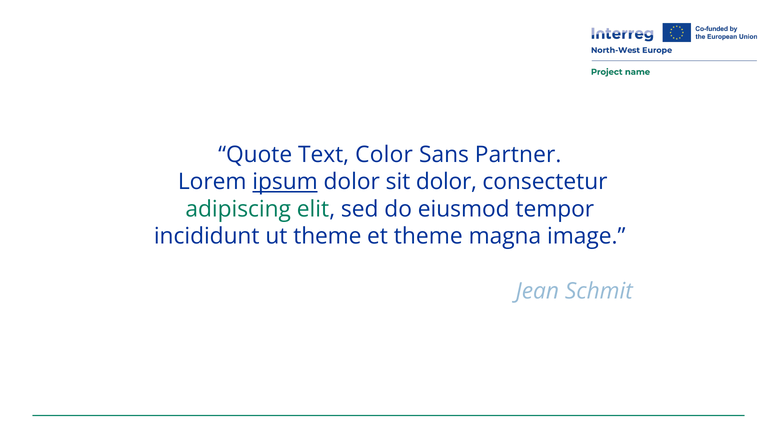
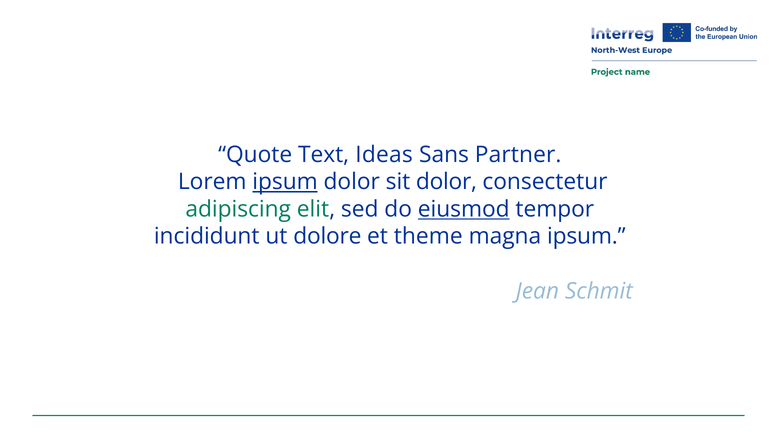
Color: Color -> Ideas
eiusmod underline: none -> present
ut theme: theme -> dolore
magna image: image -> ipsum
